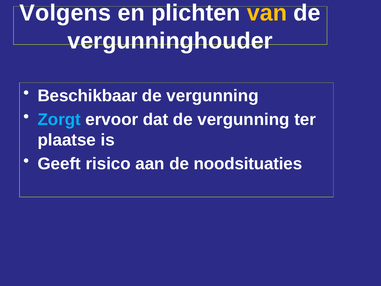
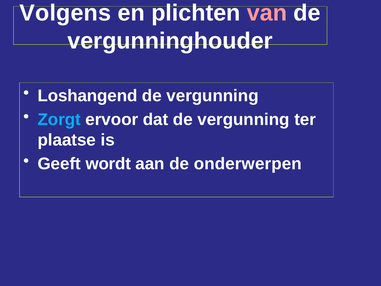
van colour: yellow -> pink
Beschikbaar: Beschikbaar -> Loshangend
risico: risico -> wordt
noodsituaties: noodsituaties -> onderwerpen
